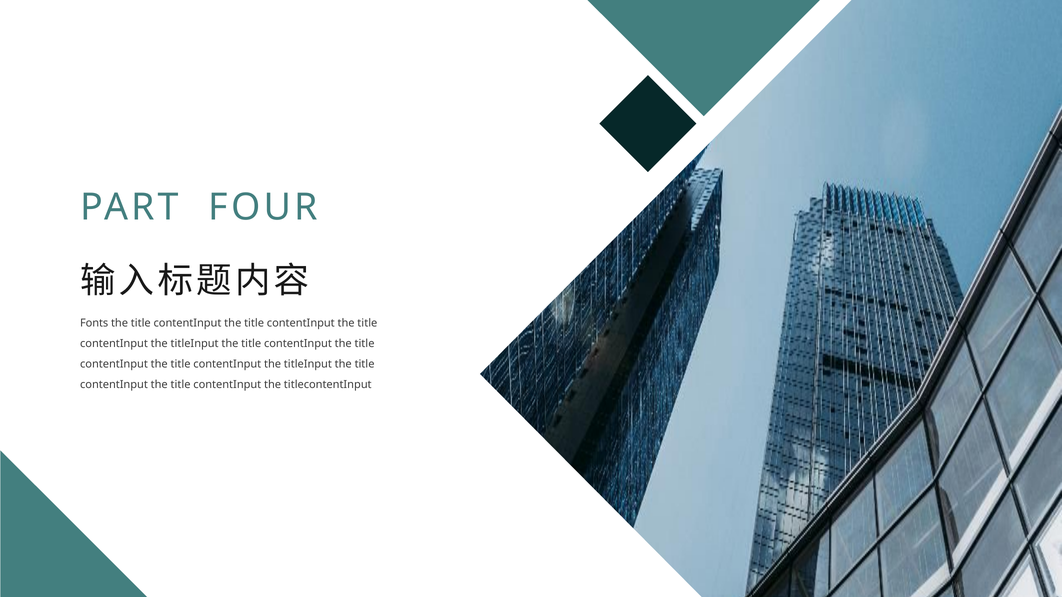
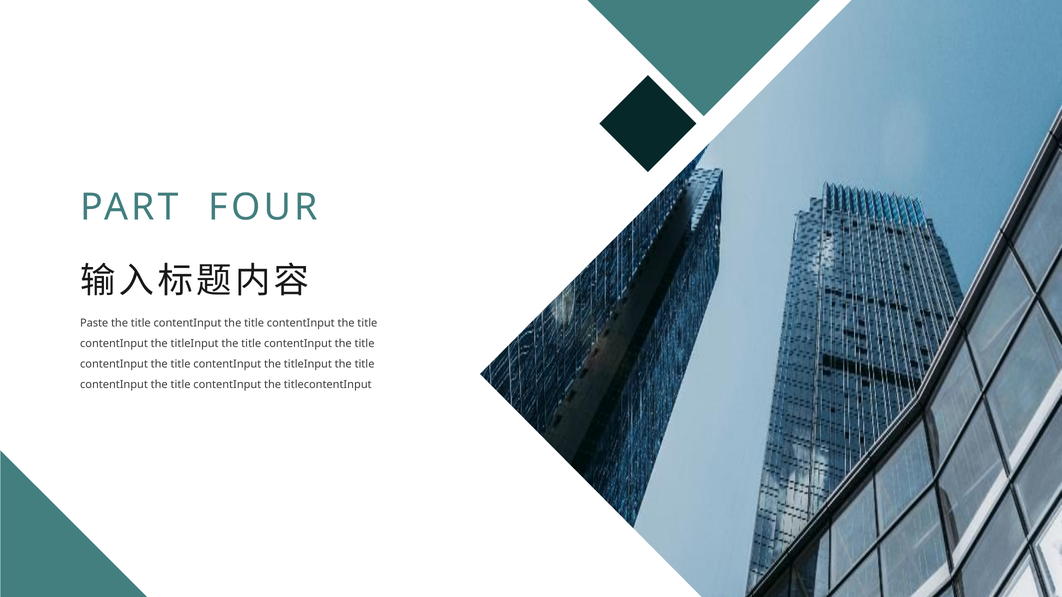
Fonts: Fonts -> Paste
